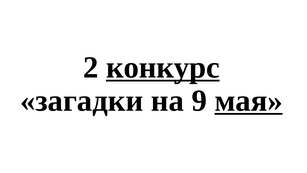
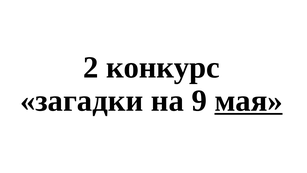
конкурс underline: present -> none
